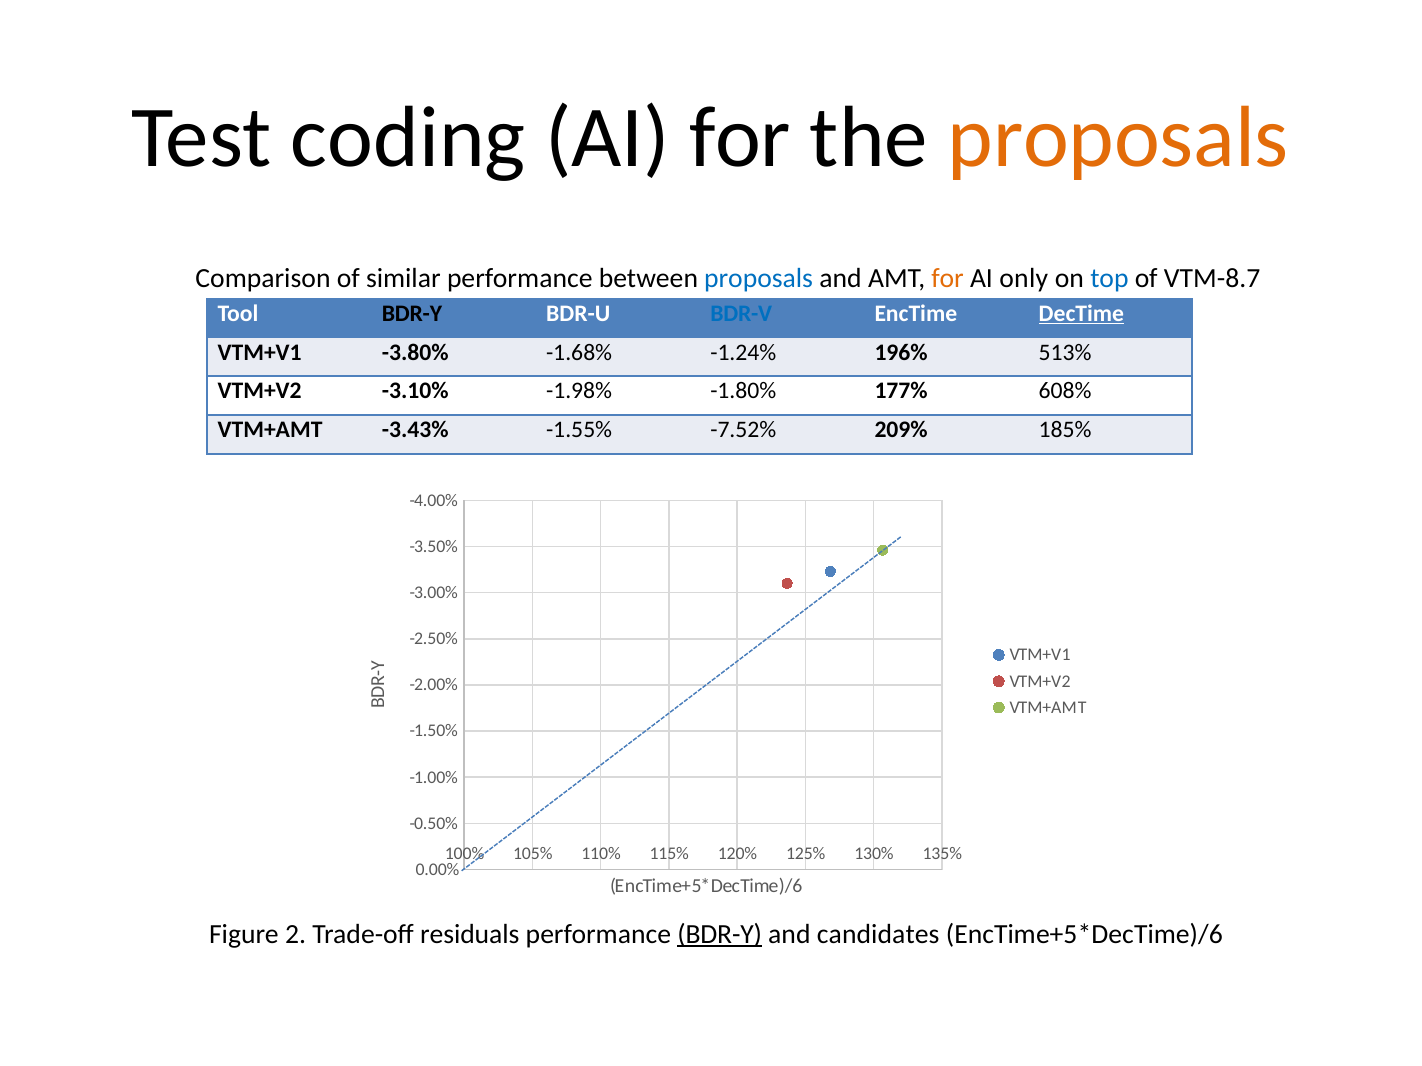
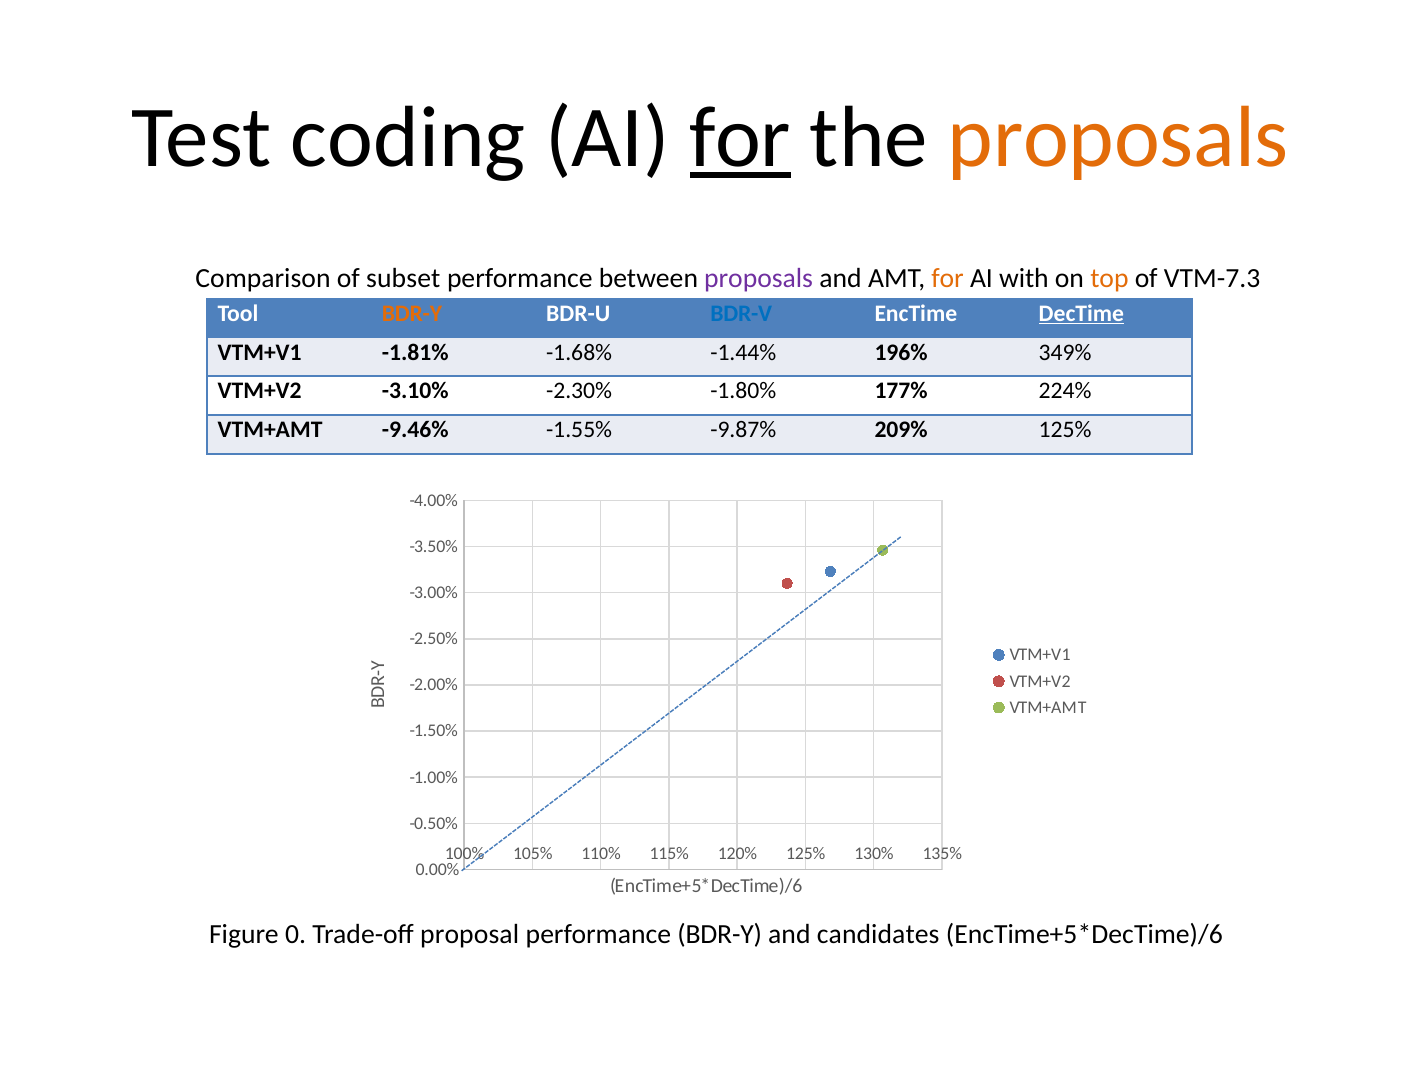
for at (740, 138) underline: none -> present
similar: similar -> subset
proposals at (759, 279) colour: blue -> purple
only: only -> with
top colour: blue -> orange
VTM-8.7: VTM-8.7 -> VTM-7.3
BDR-Y at (412, 314) colour: black -> orange
-3.80%: -3.80% -> -1.81%
-1.24%: -1.24% -> -1.44%
513%: 513% -> 349%
-1.98%: -1.98% -> -2.30%
608%: 608% -> 224%
-3.43%: -3.43% -> -9.46%
-7.52%: -7.52% -> -9.87%
209% 185%: 185% -> 125%
2: 2 -> 0
residuals: residuals -> proposal
BDR-Y at (720, 935) underline: present -> none
